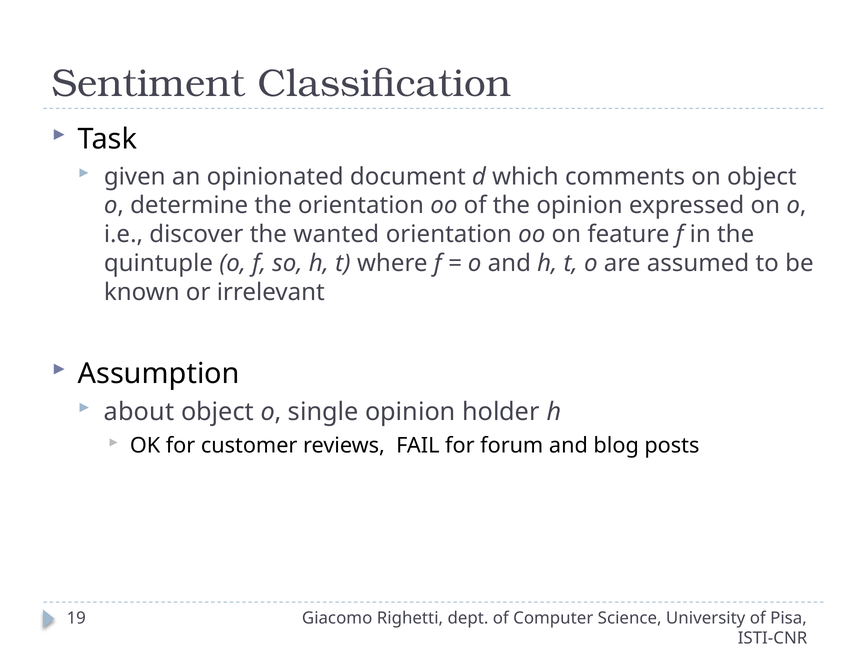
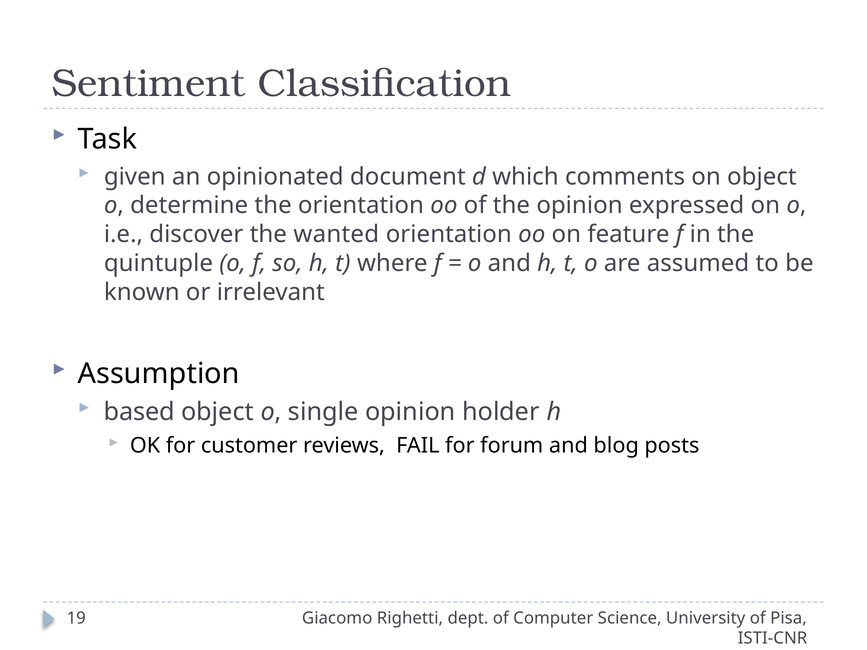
about: about -> based
